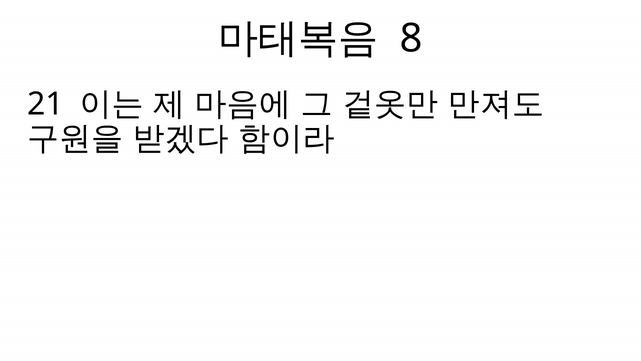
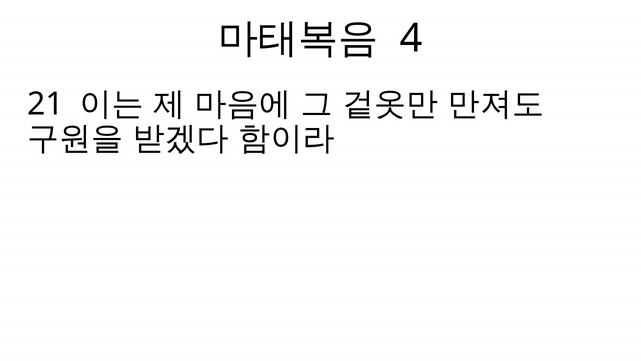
8: 8 -> 4
